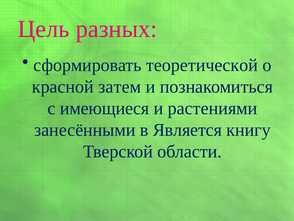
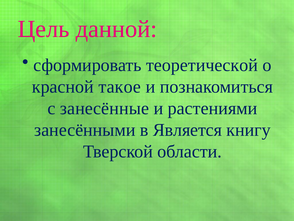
разных: разных -> данной
затем: затем -> такое
имеющиеся: имеющиеся -> занесённые
